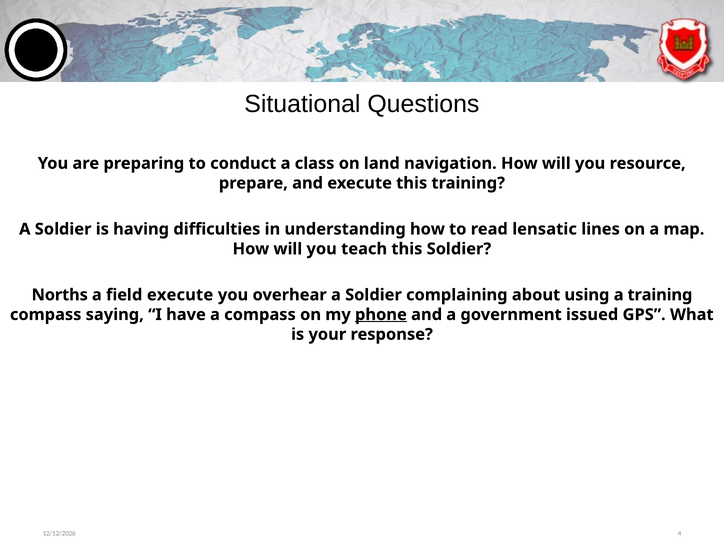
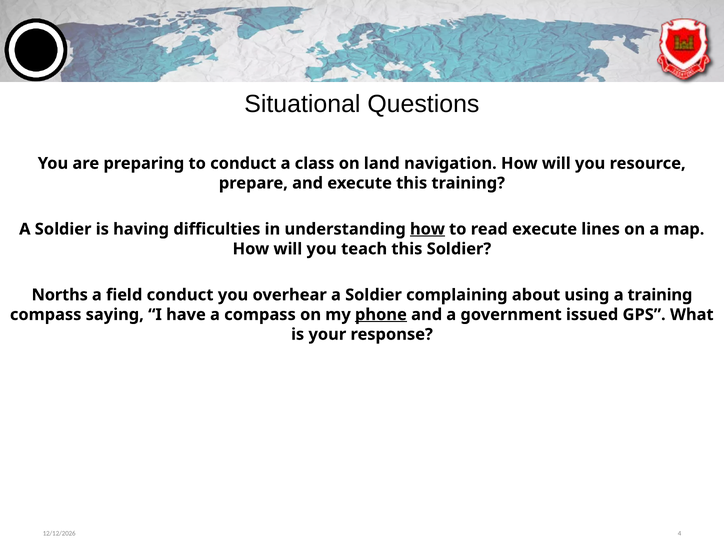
how at (427, 229) underline: none -> present
read lensatic: lensatic -> execute
field execute: execute -> conduct
